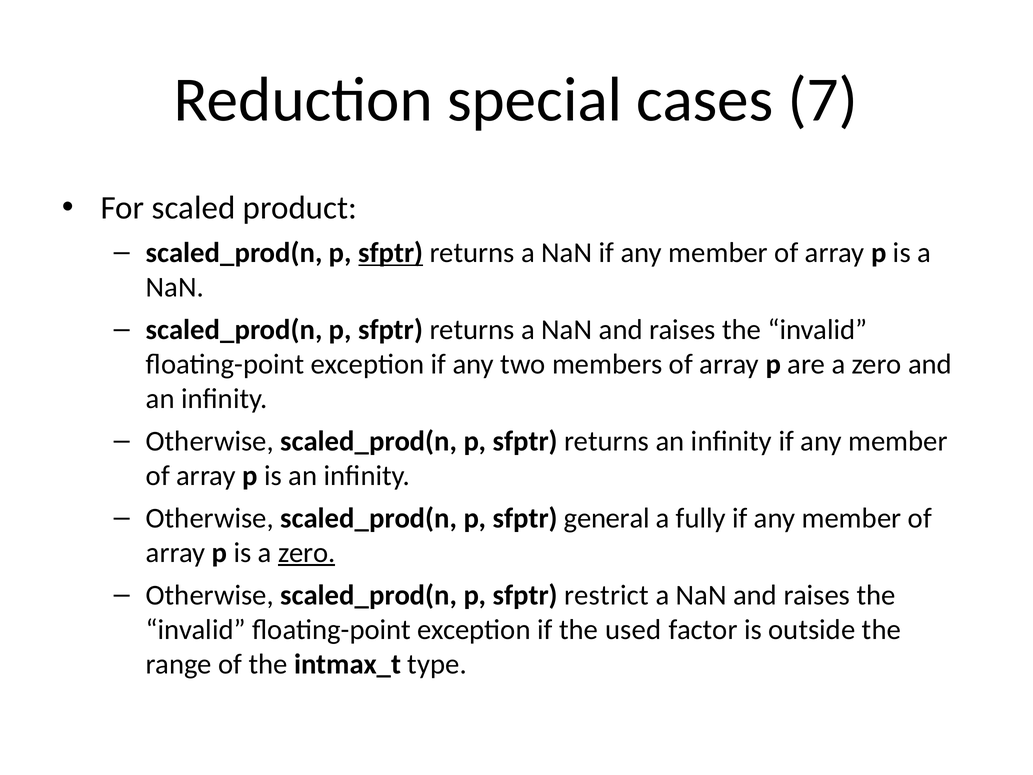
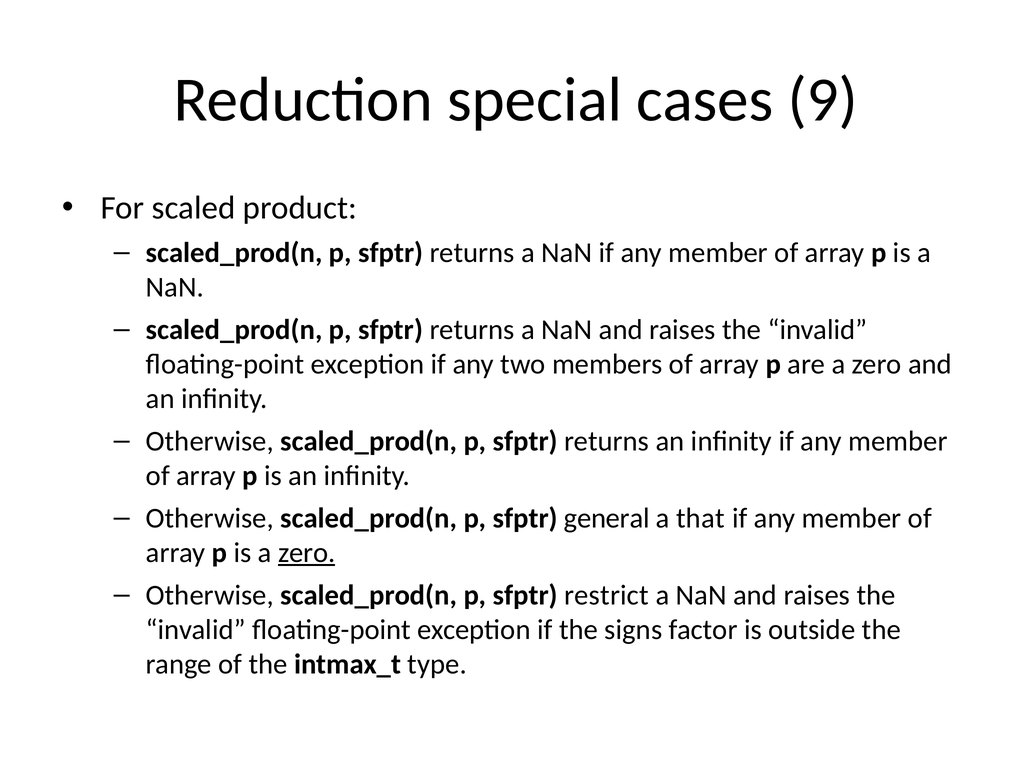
7: 7 -> 9
sfptr at (391, 253) underline: present -> none
fully: fully -> that
used: used -> signs
